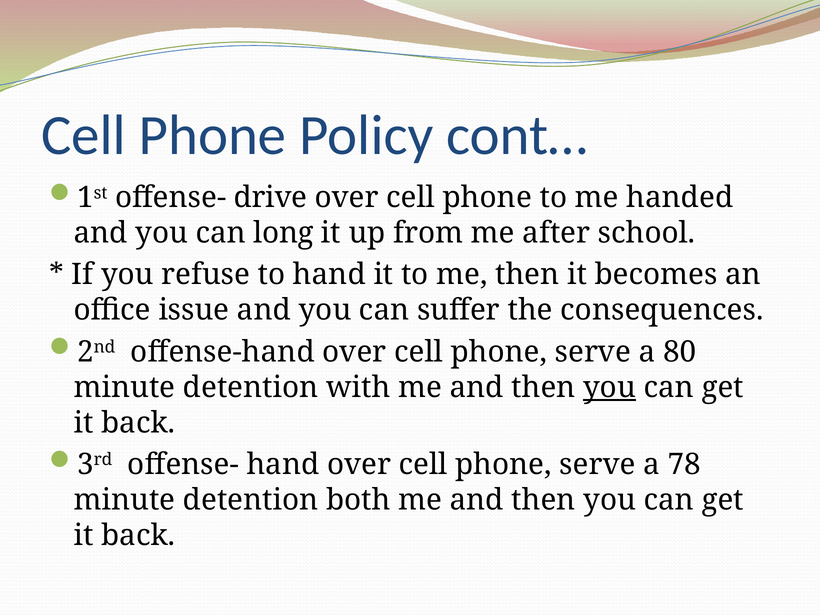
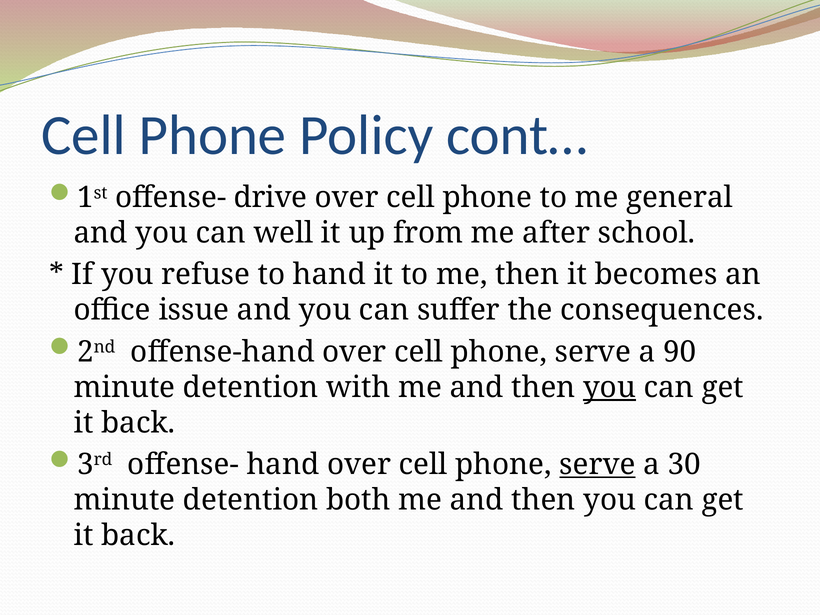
handed: handed -> general
long: long -> well
80: 80 -> 90
serve at (598, 464) underline: none -> present
78: 78 -> 30
